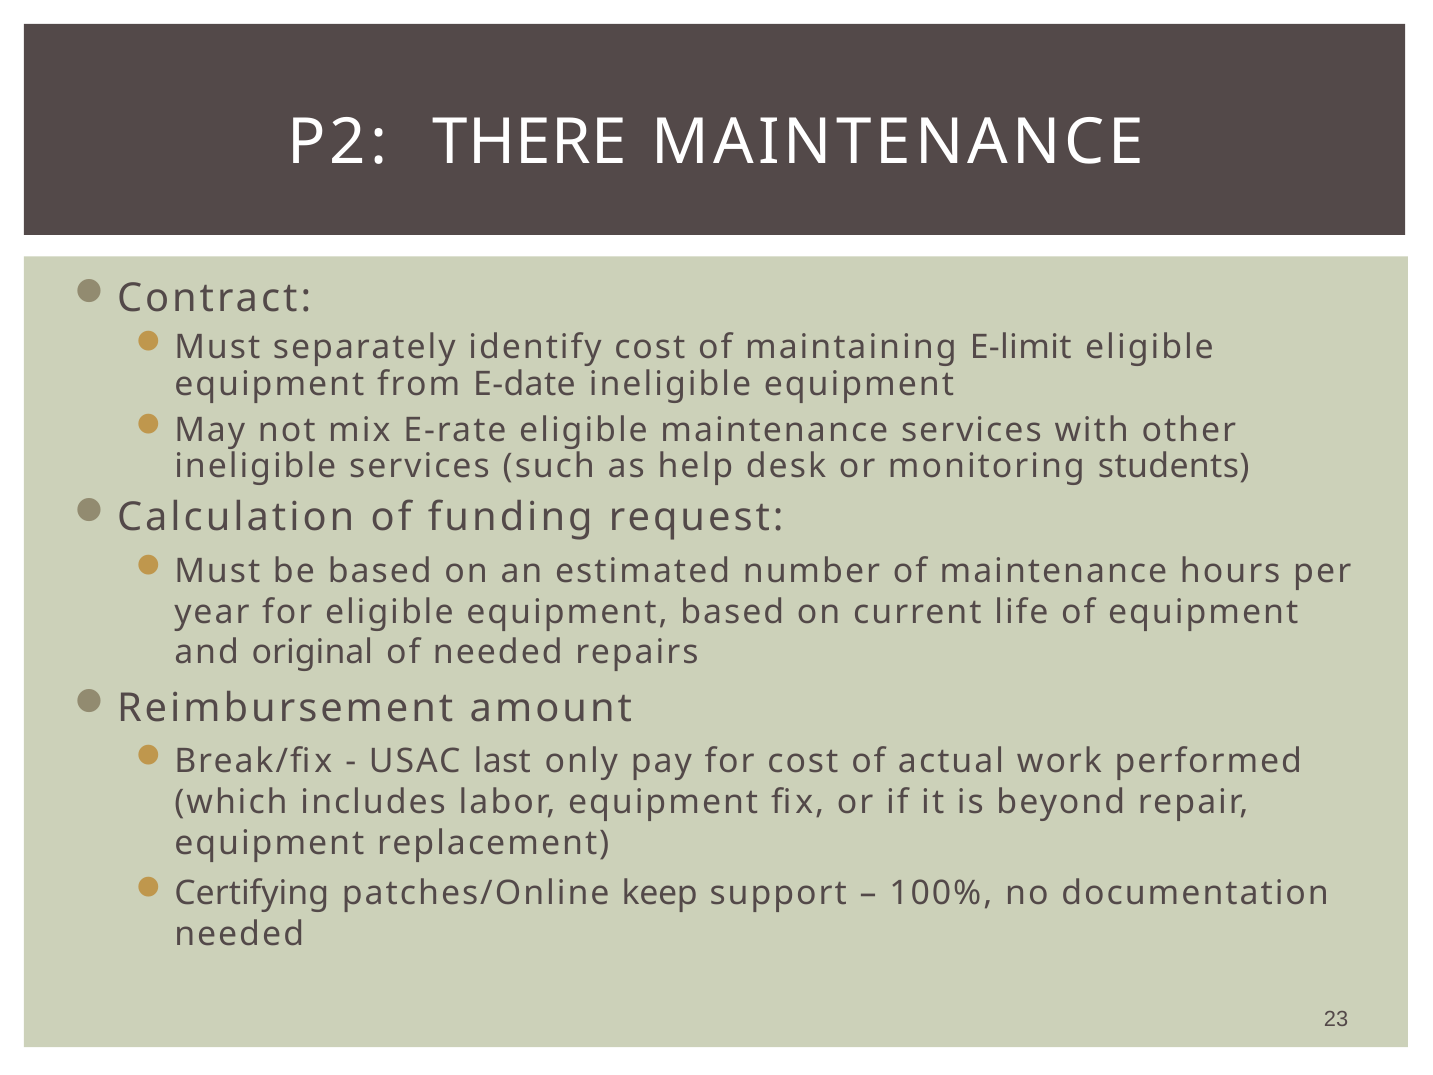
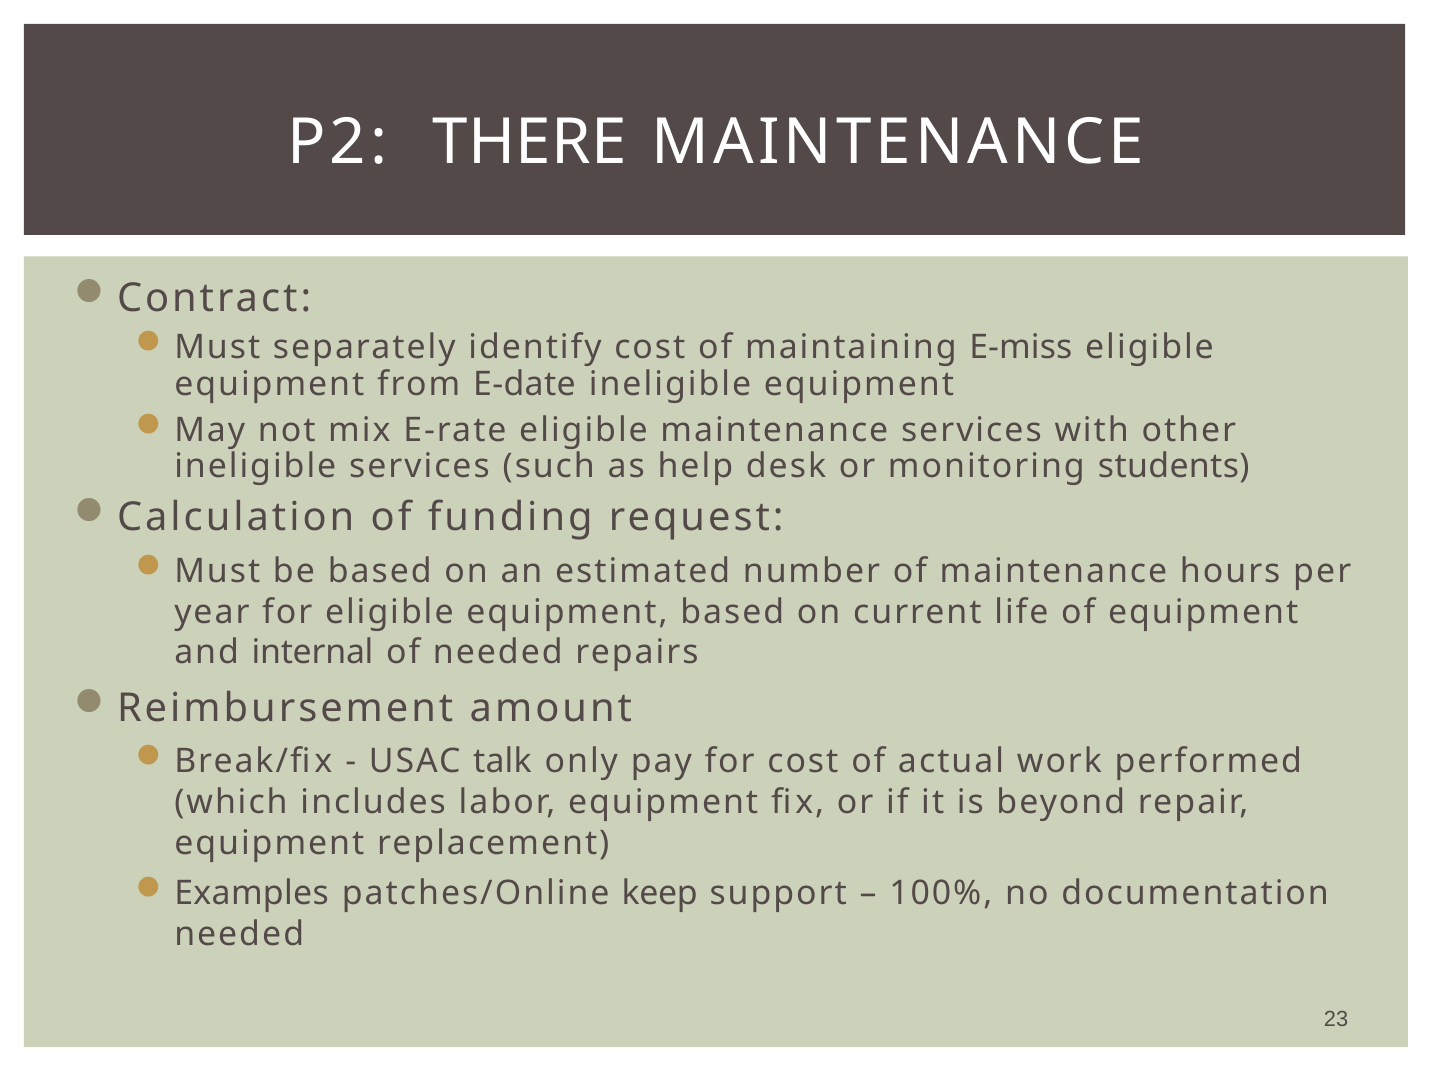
E-limit: E-limit -> E-miss
original: original -> internal
last: last -> talk
Certifying: Certifying -> Examples
